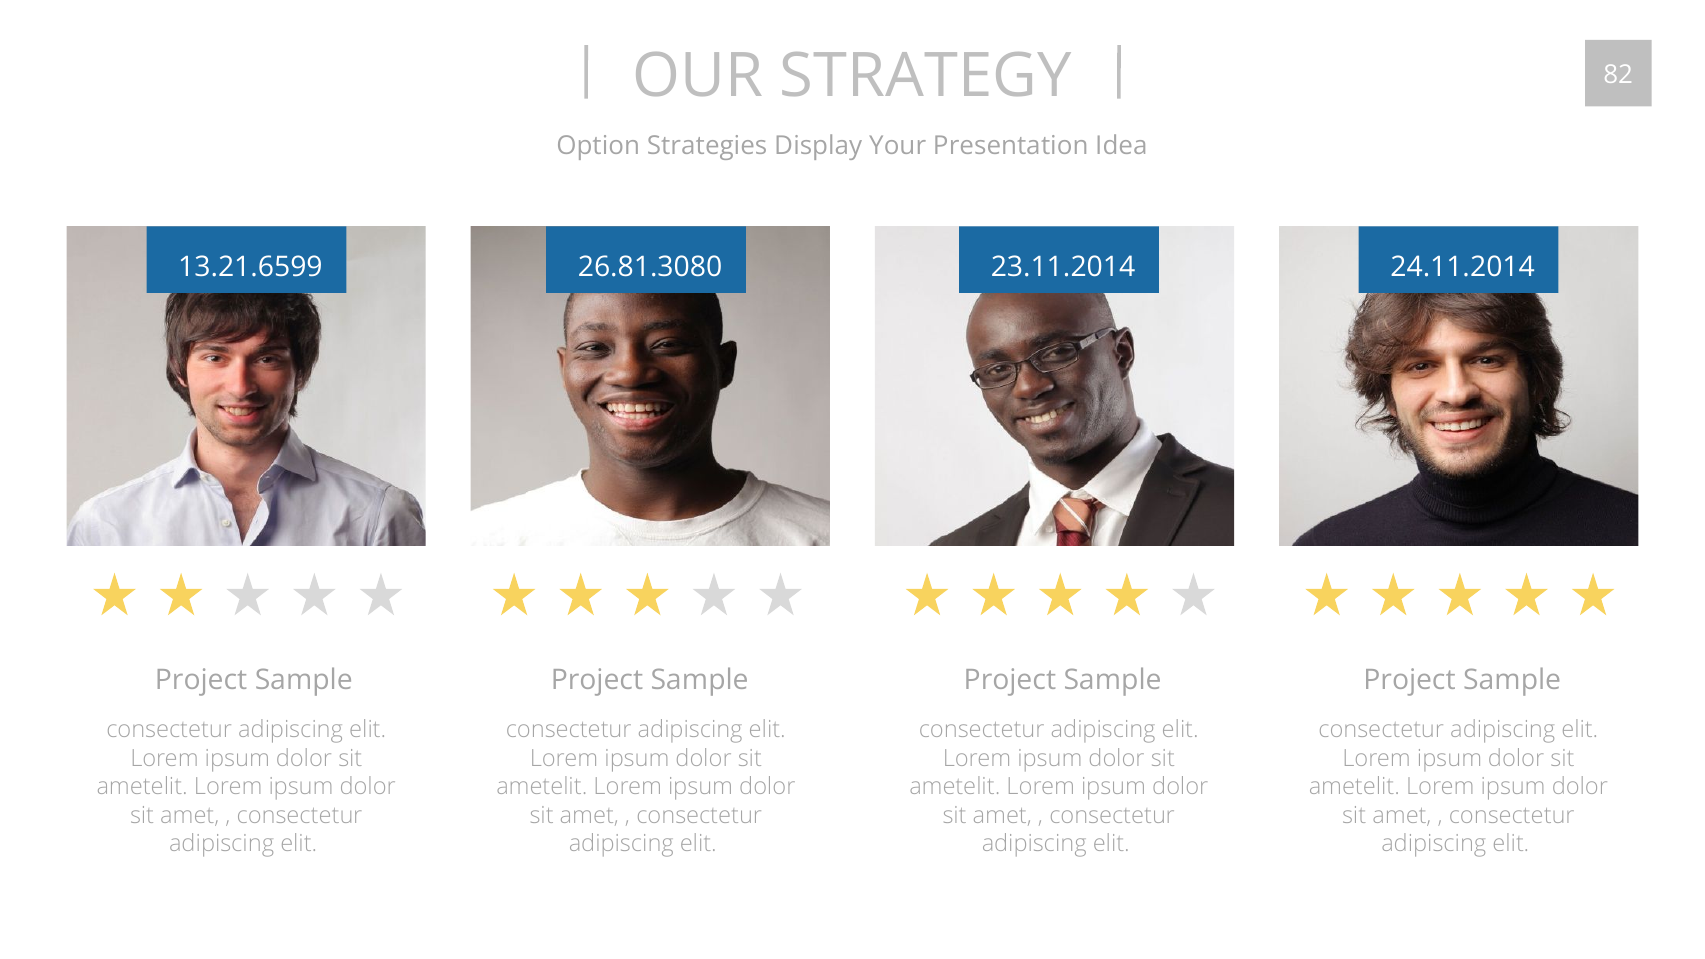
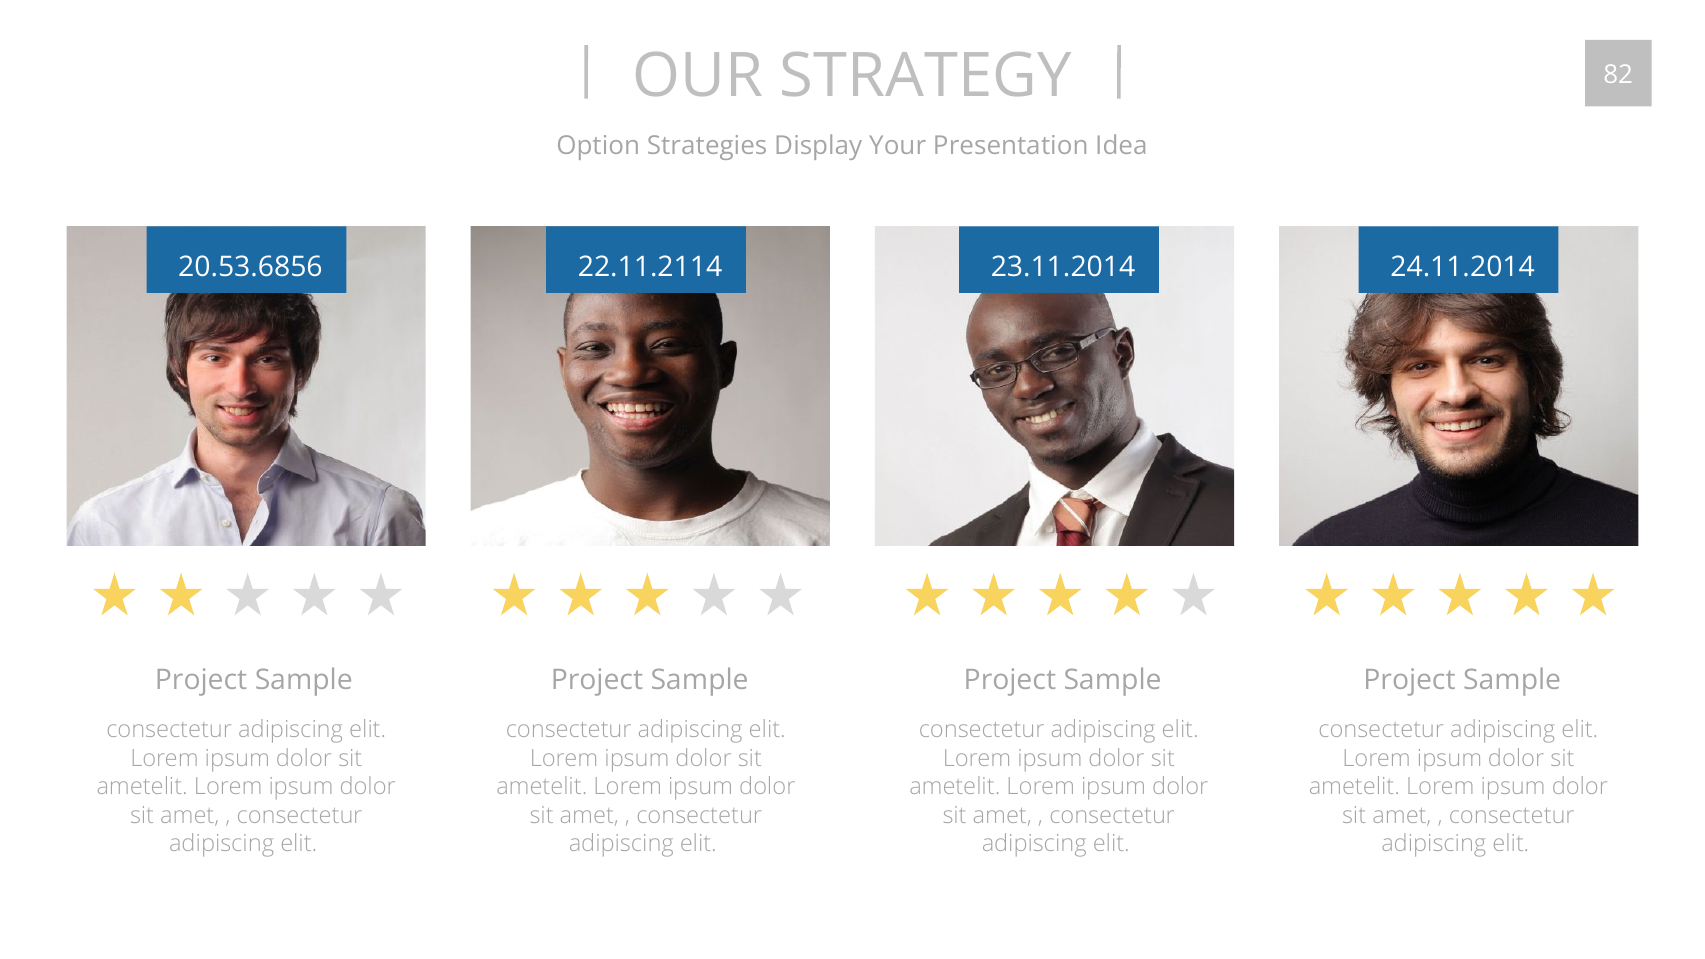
13.21.6599: 13.21.6599 -> 20.53.6856
26.81.3080: 26.81.3080 -> 22.11.2114
